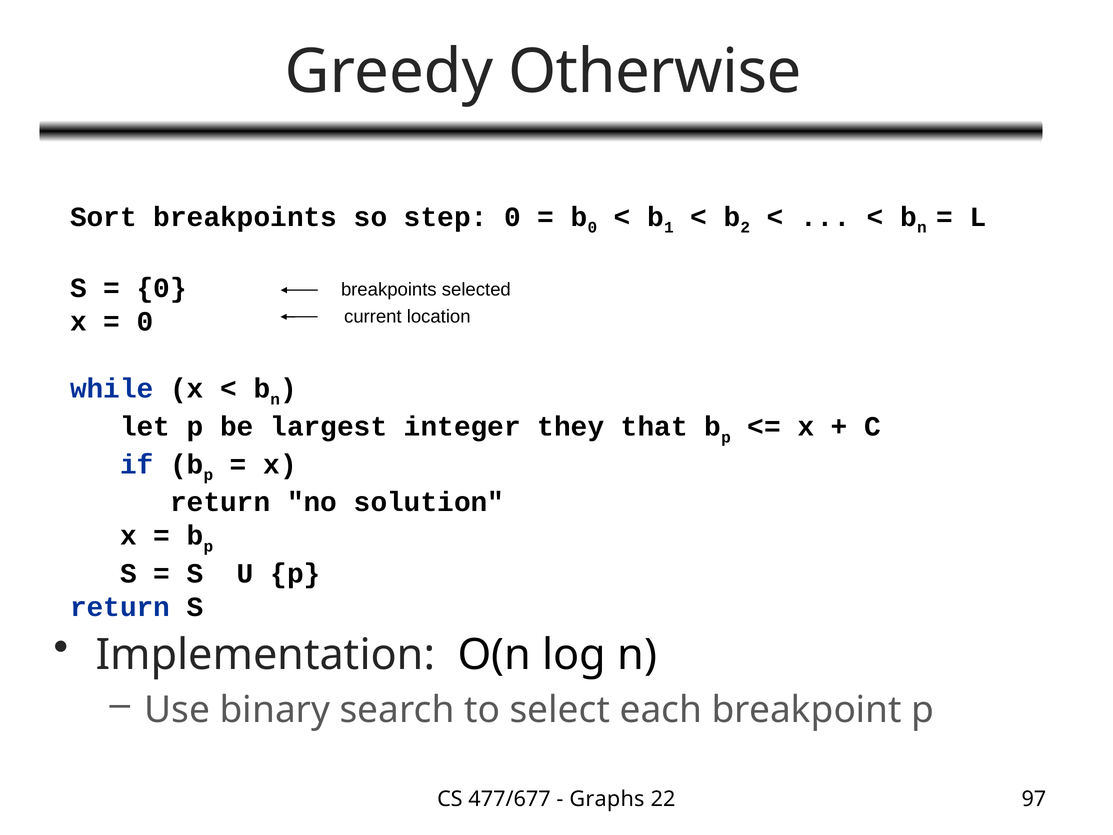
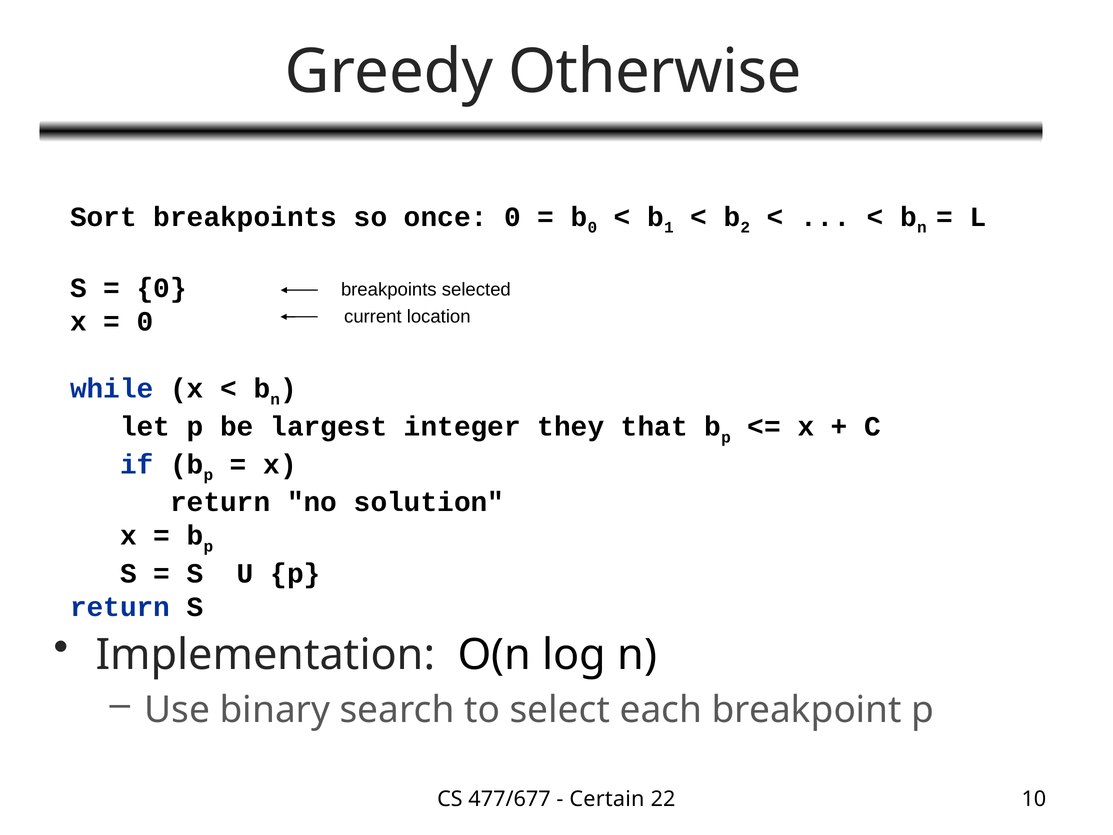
step: step -> once
Graphs: Graphs -> Certain
97: 97 -> 10
